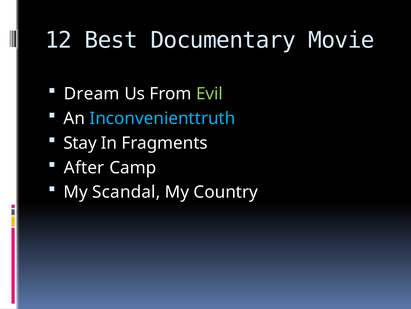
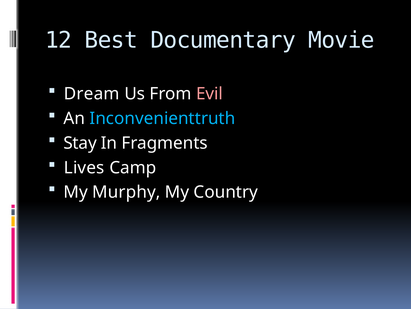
Evil colour: light green -> pink
After: After -> Lives
Scandal: Scandal -> Murphy
